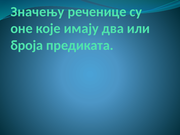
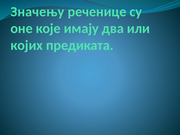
броја: броја -> којих
